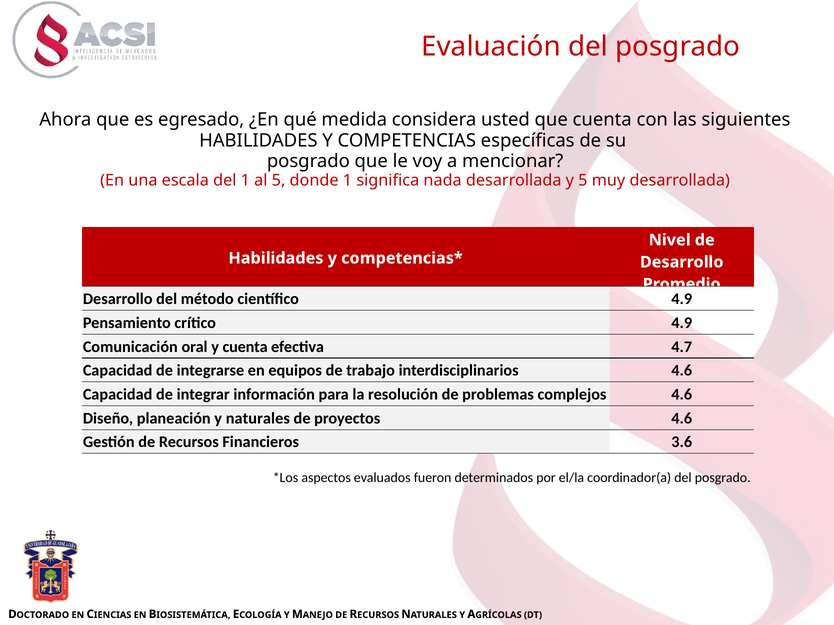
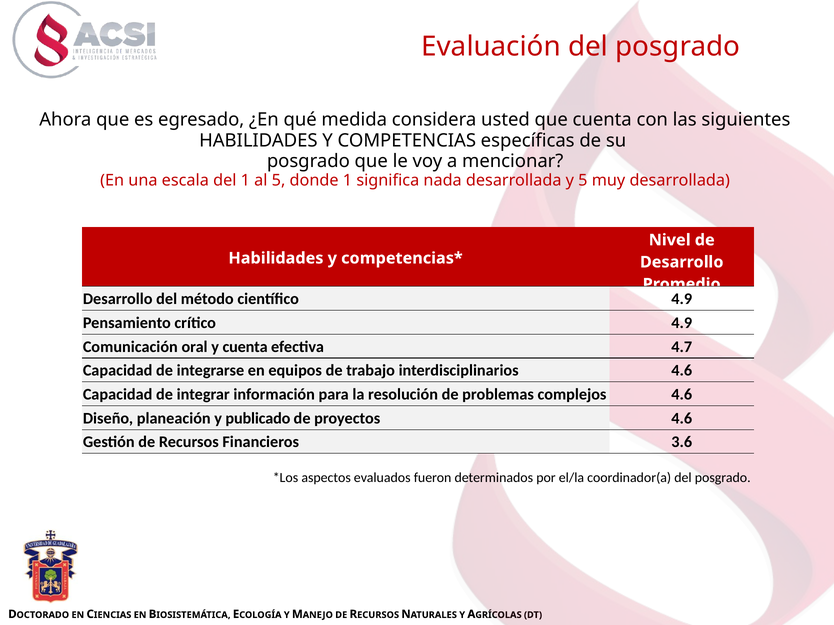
y naturales: naturales -> publicado
